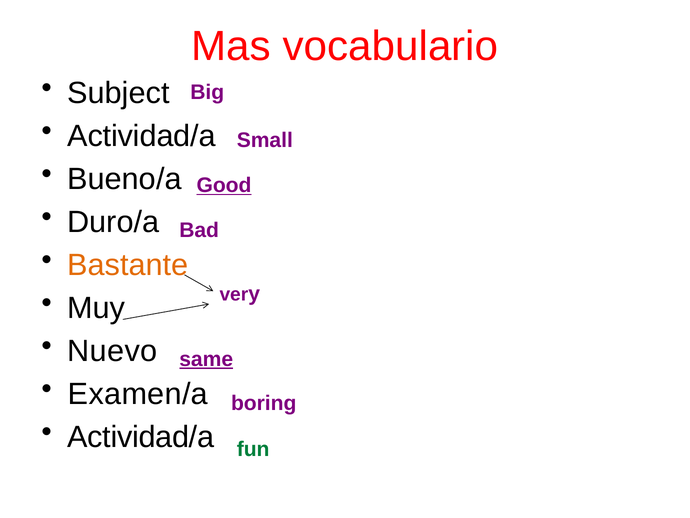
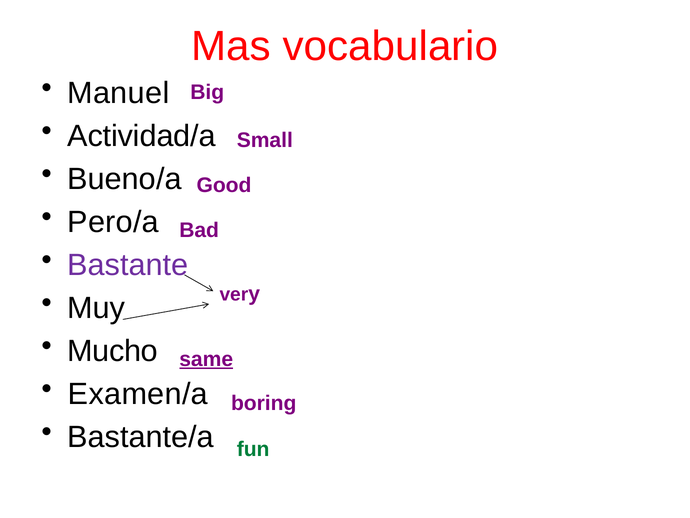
Subject: Subject -> Manuel
Good underline: present -> none
Duro/a: Duro/a -> Pero/a
Bastante colour: orange -> purple
Nuevo: Nuevo -> Mucho
Actividad/a at (141, 437): Actividad/a -> Bastante/a
